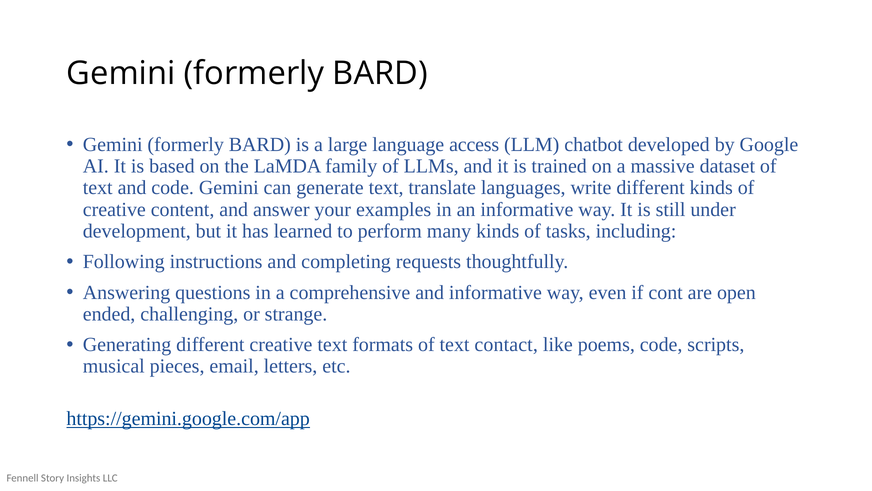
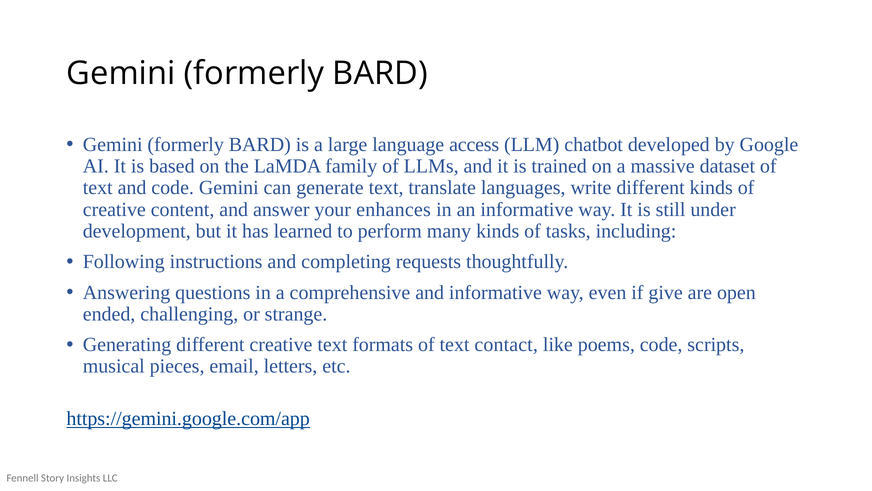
examples: examples -> enhances
cont: cont -> give
